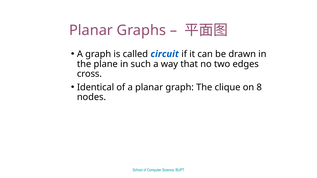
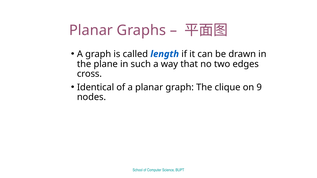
circuit: circuit -> length
8: 8 -> 9
